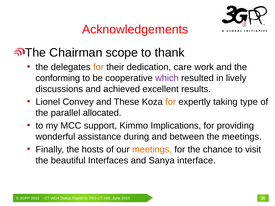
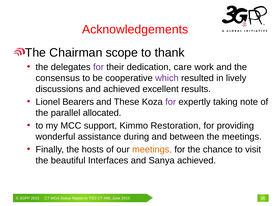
for at (98, 67) colour: orange -> purple
conforming: conforming -> consensus
Convey: Convey -> Bearers
for at (171, 102) colour: orange -> purple
type: type -> note
Implications: Implications -> Restoration
Sanya interface: interface -> achieved
